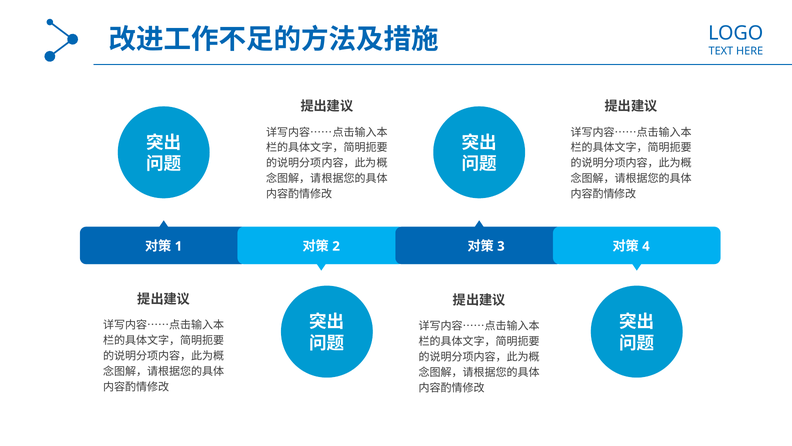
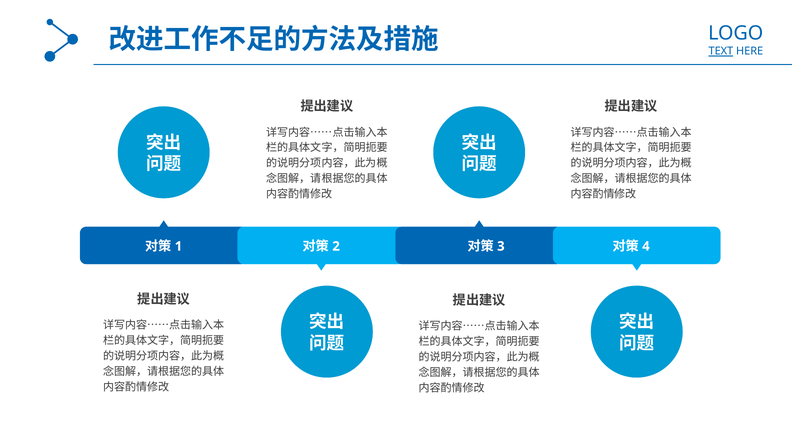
TEXT underline: none -> present
